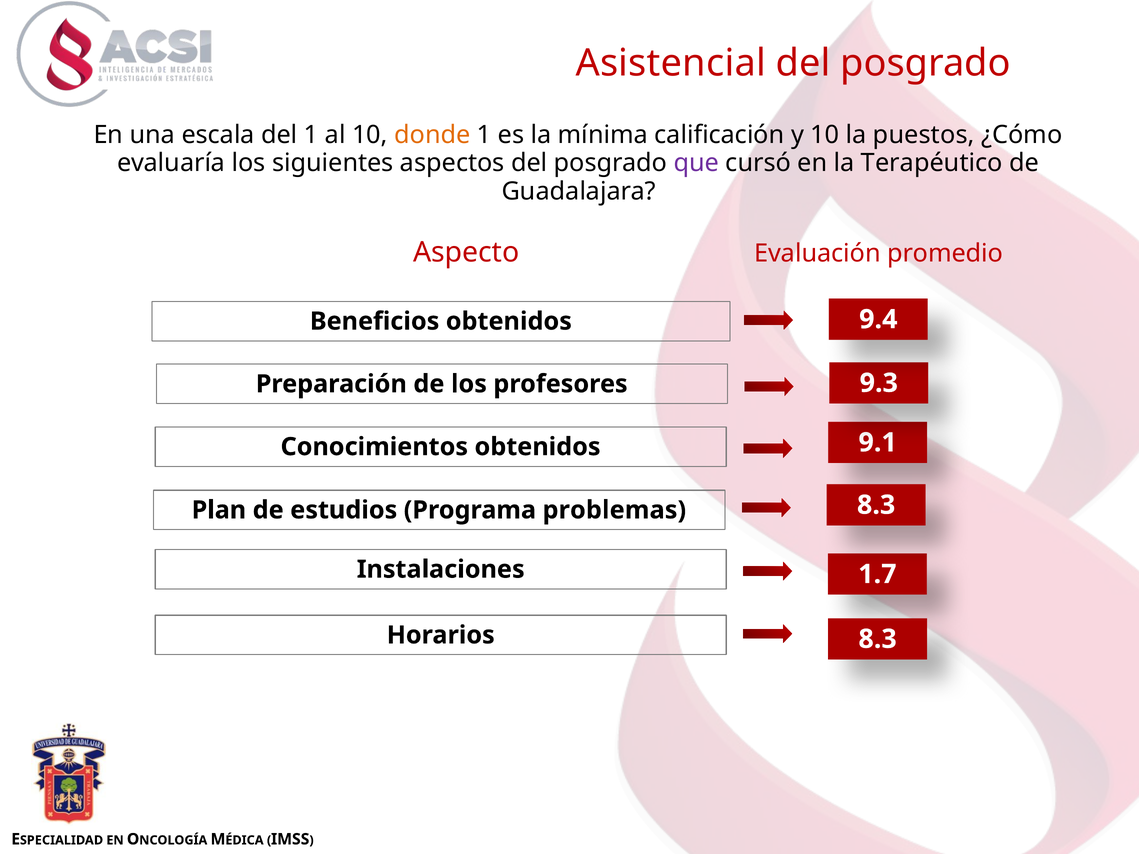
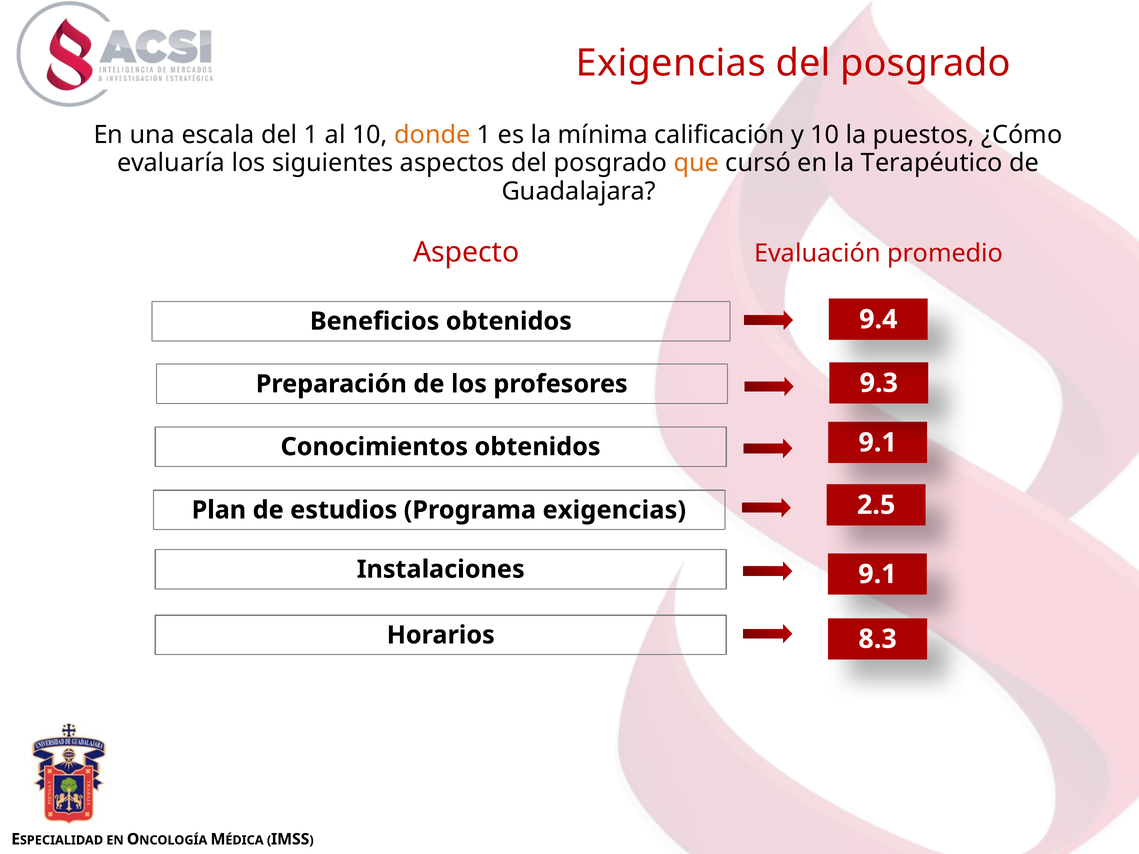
Asistencial at (671, 63): Asistencial -> Exigencias
que colour: purple -> orange
8.3 at (876, 505): 8.3 -> 2.5
Programa problemas: problemas -> exigencias
Instalaciones 1.7: 1.7 -> 9.1
